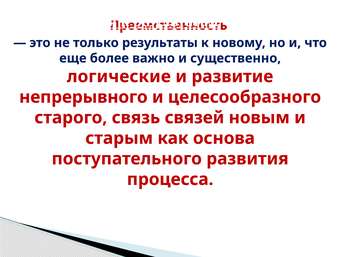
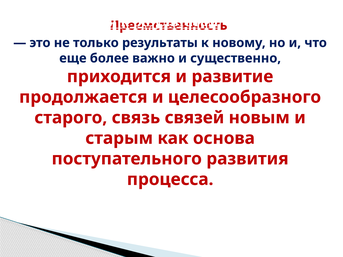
логические: логические -> приходится
непрерывного: непрерывного -> продолжается
